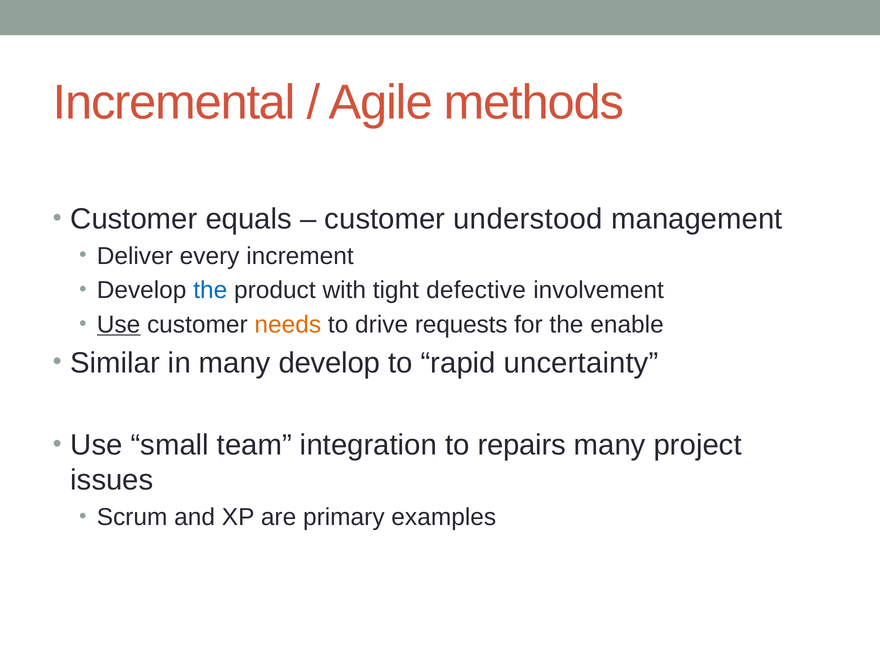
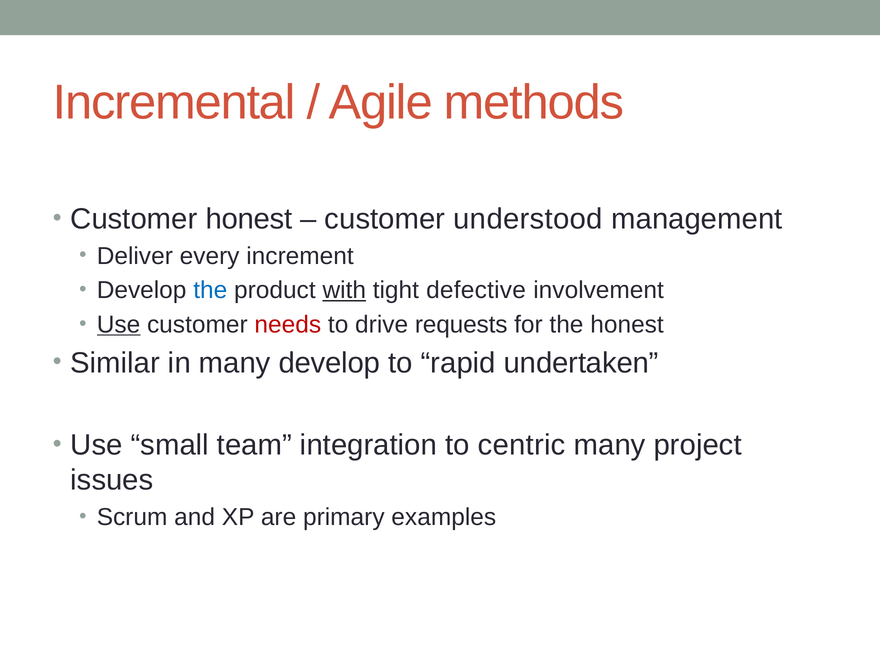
Customer equals: equals -> honest
with underline: none -> present
needs colour: orange -> red
the enable: enable -> honest
uncertainty: uncertainty -> undertaken
repairs: repairs -> centric
